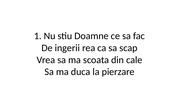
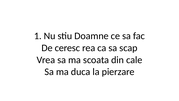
ingerii: ingerii -> ceresc
